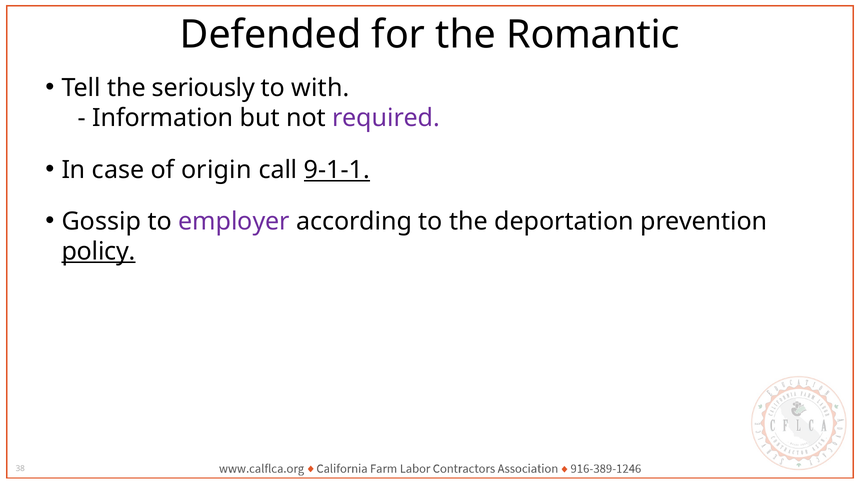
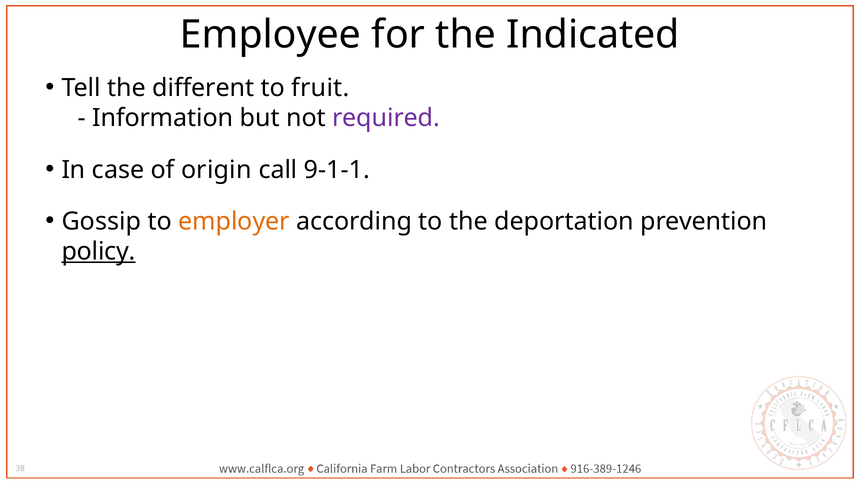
Defended: Defended -> Employee
Romantic: Romantic -> Indicated
seriously: seriously -> different
with: with -> fruit
9-1-1 underline: present -> none
employer colour: purple -> orange
